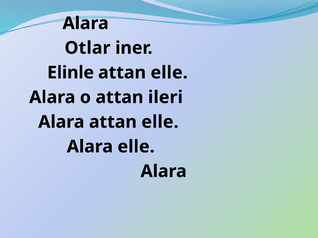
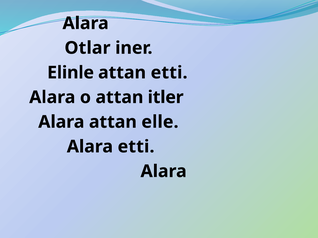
elle at (169, 73): elle -> etti
ileri: ileri -> itler
Alara elle: elle -> etti
